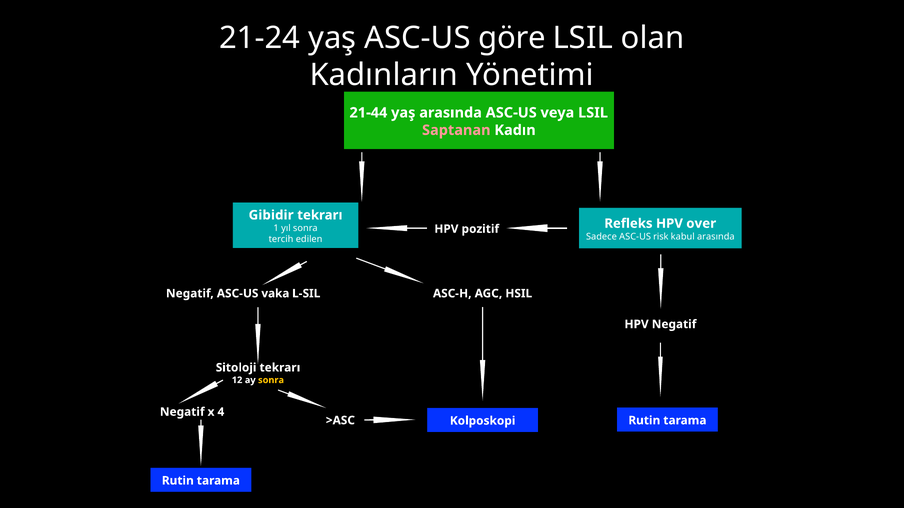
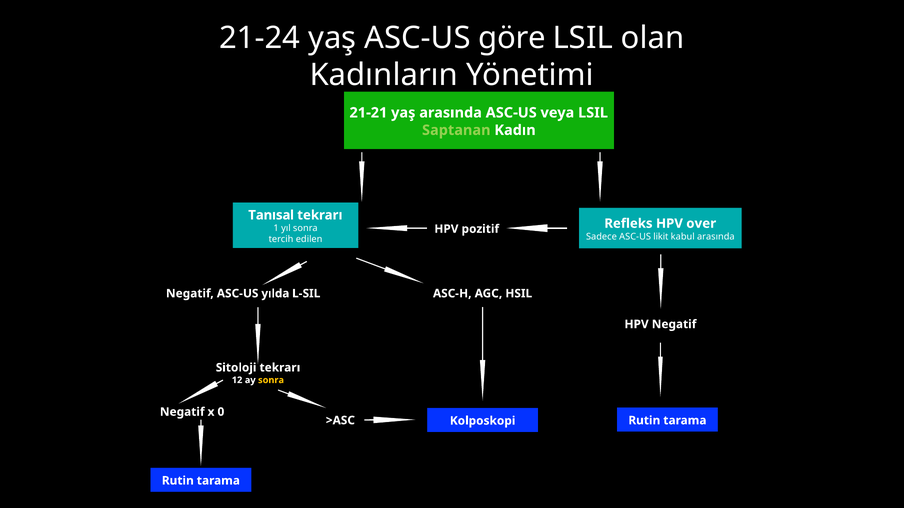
21-44: 21-44 -> 21-21
Saptanan colour: pink -> light green
Gibidir: Gibidir -> Tanısal
risk: risk -> likit
vaka: vaka -> yılda
4: 4 -> 0
